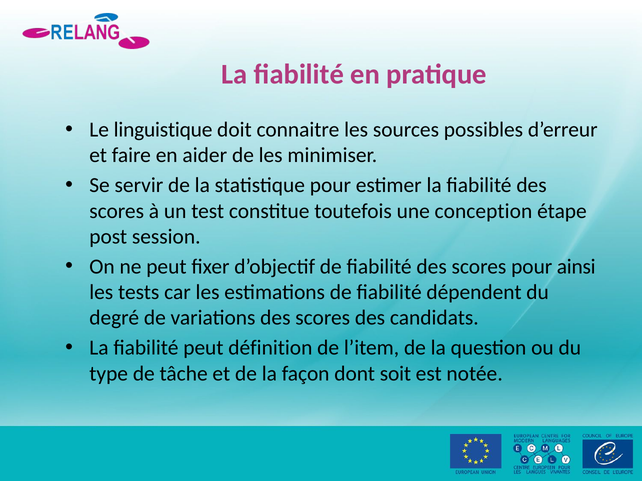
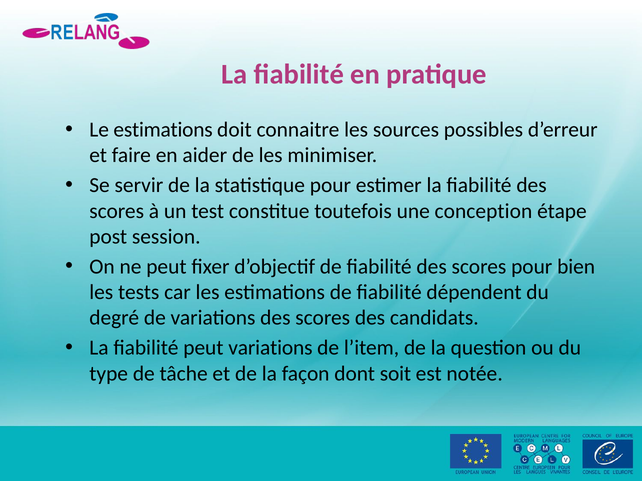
Le linguistique: linguistique -> estimations
ainsi: ainsi -> bien
peut définition: définition -> variations
